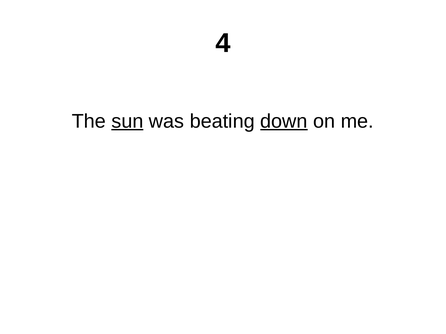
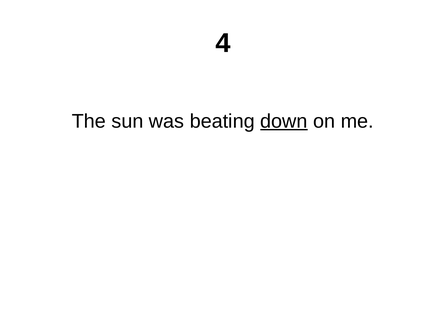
sun underline: present -> none
